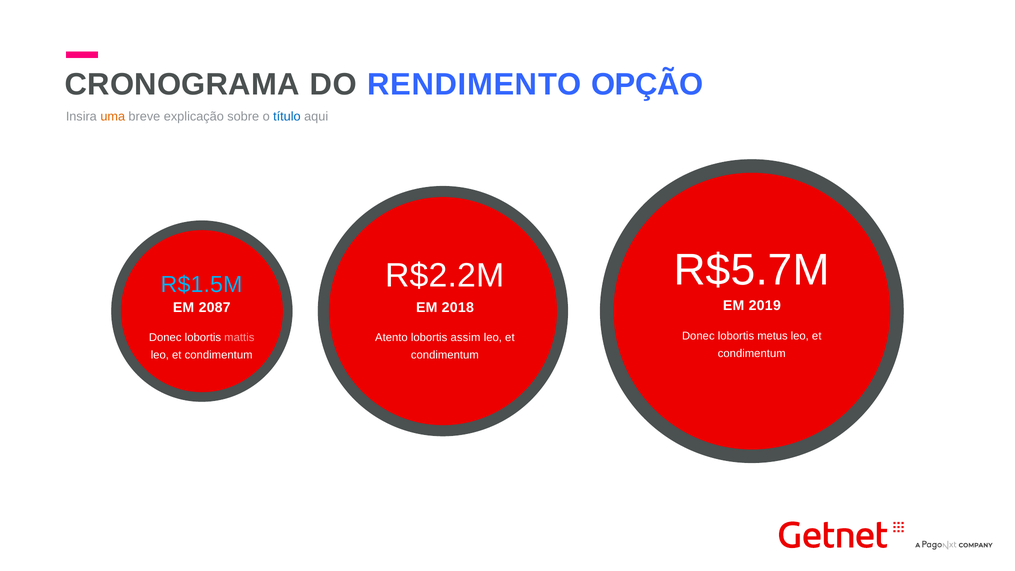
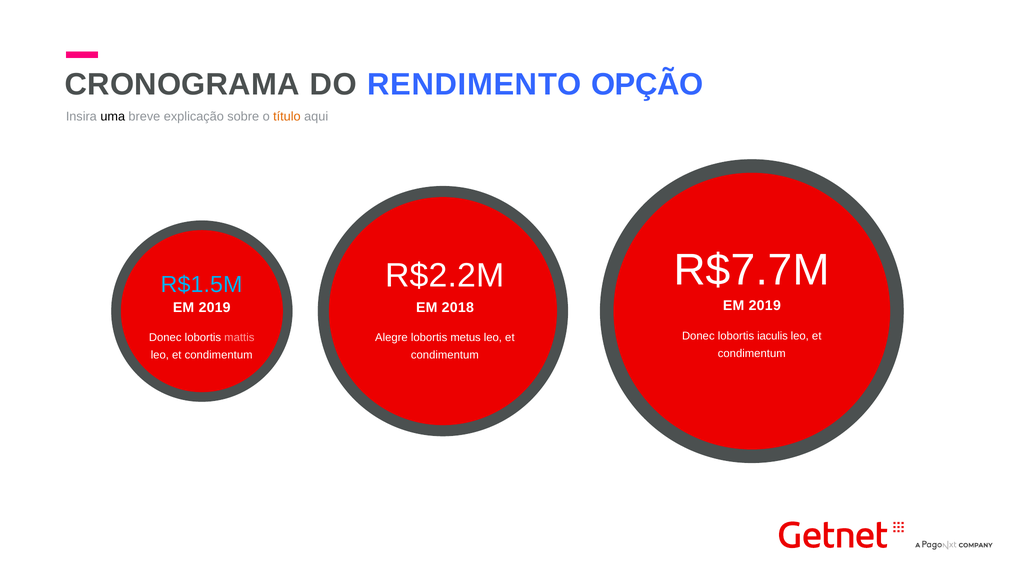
uma colour: orange -> black
título colour: blue -> orange
R$5.7M: R$5.7M -> R$7.7M
2087 at (215, 307): 2087 -> 2019
metus: metus -> iaculis
Atento: Atento -> Alegre
assim: assim -> metus
